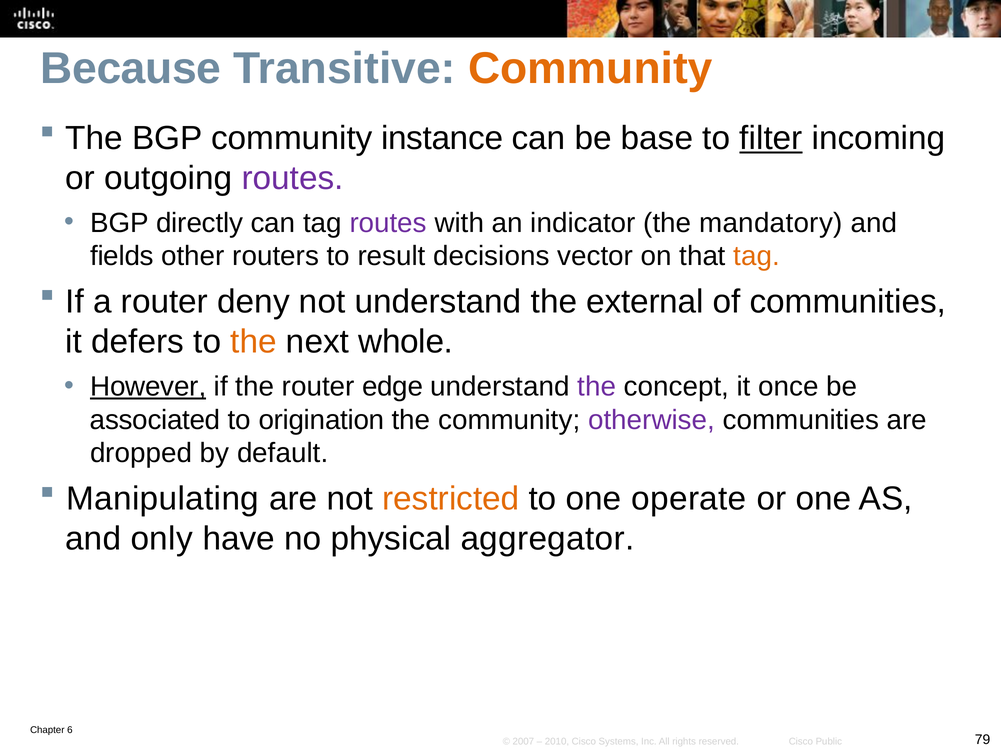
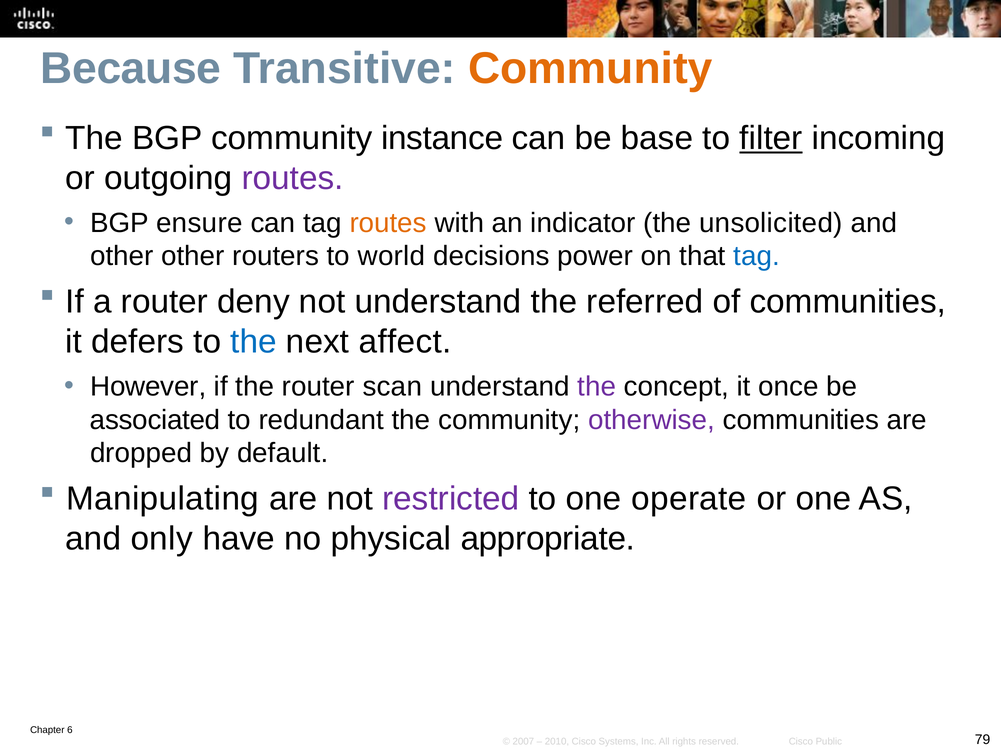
directly: directly -> ensure
routes at (388, 223) colour: purple -> orange
mandatory: mandatory -> unsolicited
fields at (122, 256): fields -> other
result: result -> world
vector: vector -> power
tag at (757, 256) colour: orange -> blue
external: external -> referred
the at (254, 342) colour: orange -> blue
whole: whole -> affect
However underline: present -> none
edge: edge -> scan
origination: origination -> redundant
restricted colour: orange -> purple
aggregator: aggregator -> appropriate
